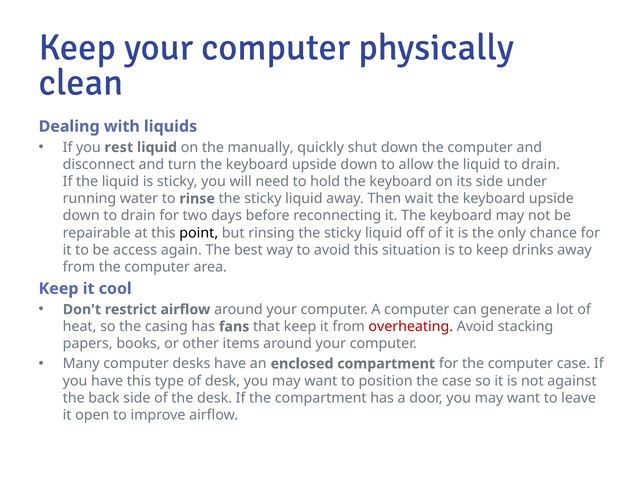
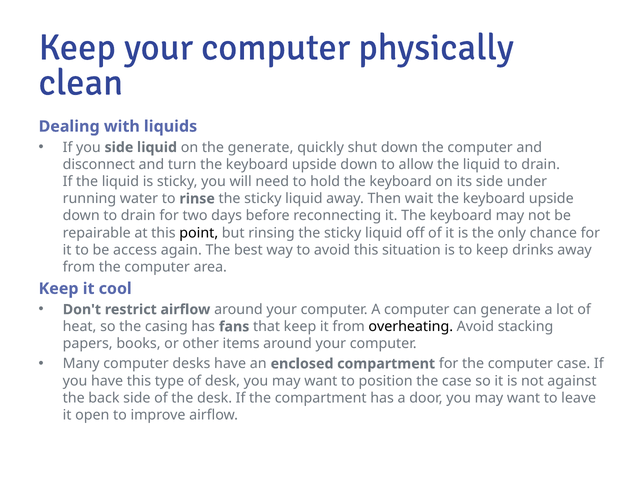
you rest: rest -> side
the manually: manually -> generate
overheating colour: red -> black
